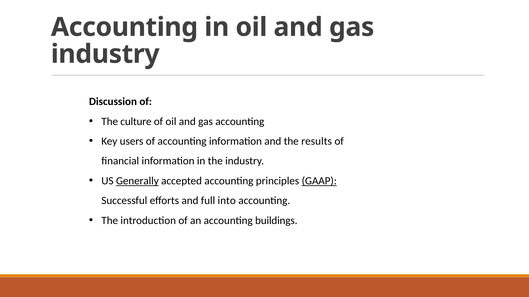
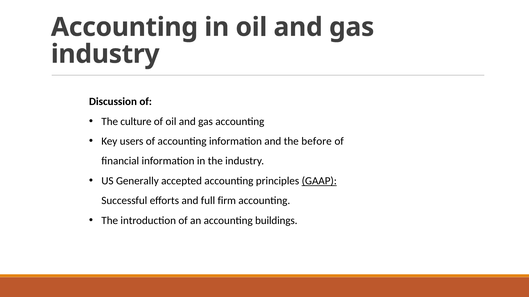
results: results -> before
Generally underline: present -> none
into: into -> firm
